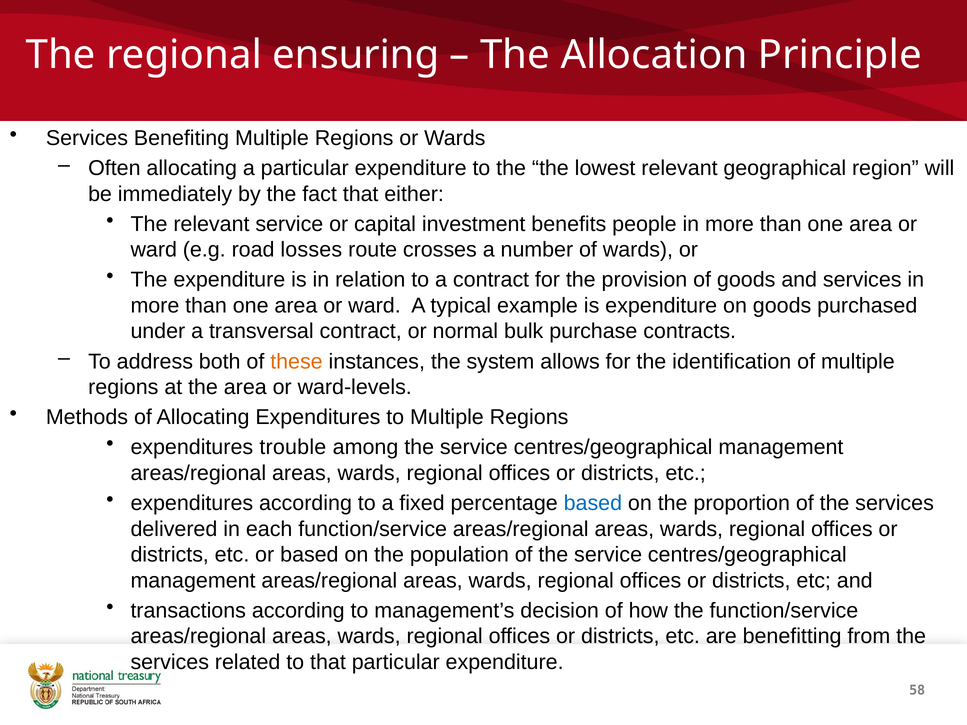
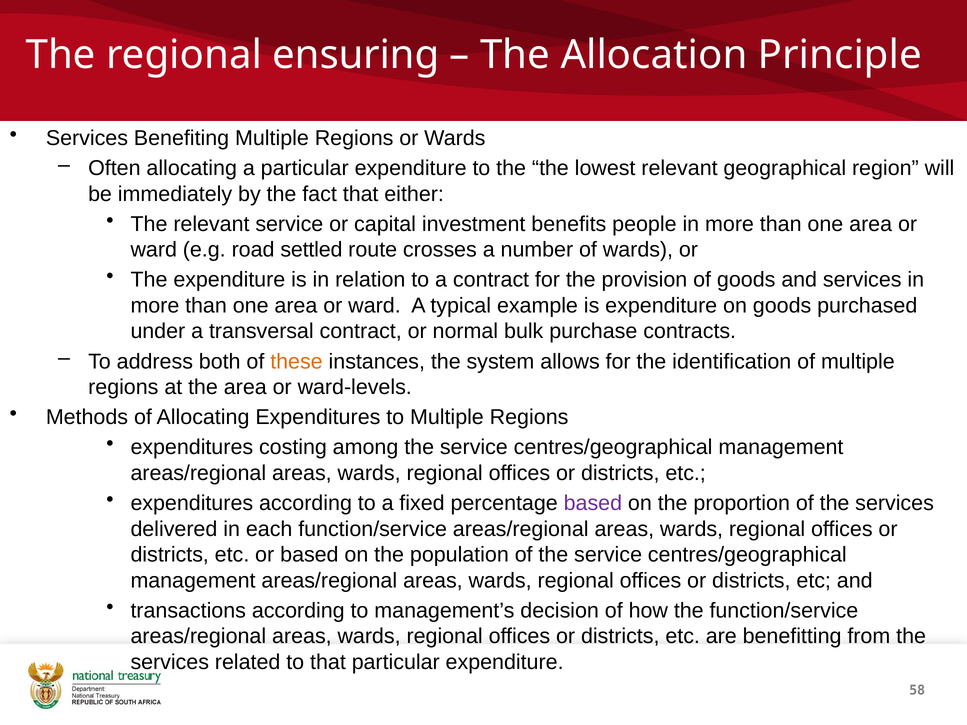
losses: losses -> settled
trouble: trouble -> costing
based at (593, 503) colour: blue -> purple
